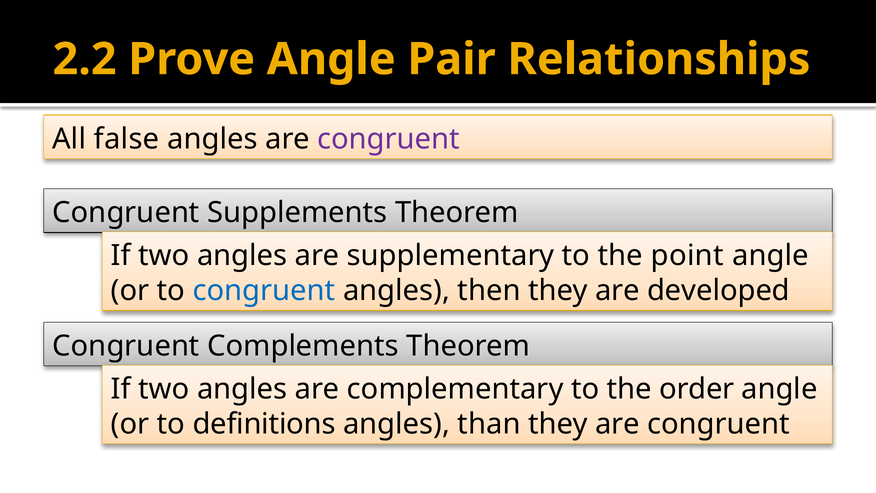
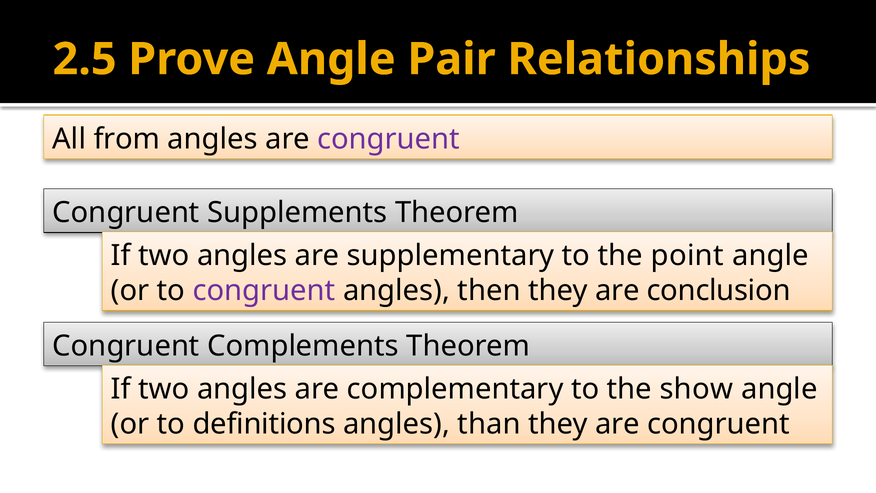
2.2: 2.2 -> 2.5
false: false -> from
congruent at (264, 291) colour: blue -> purple
developed: developed -> conclusion
order: order -> show
